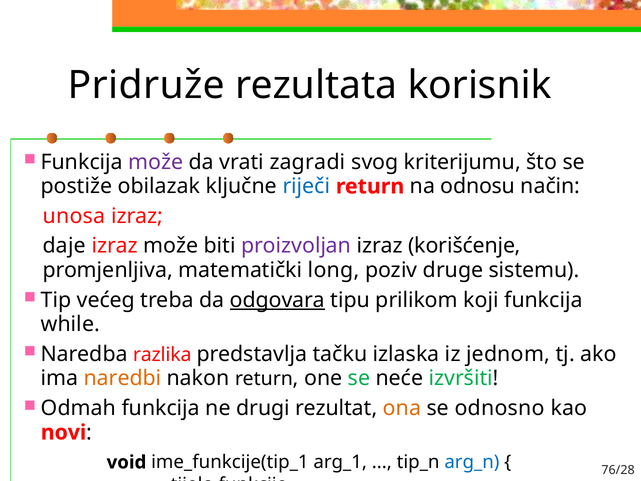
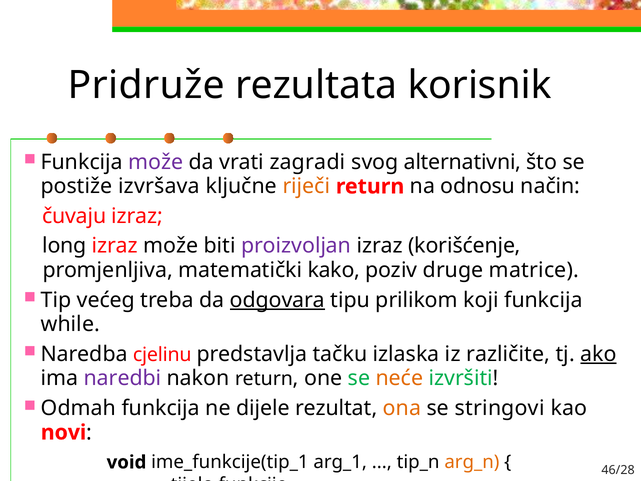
kriterijumu: kriterijumu -> alternativni
obilazak: obilazak -> izvršava
riječi colour: blue -> orange
unosa: unosa -> čuvaju
daje: daje -> long
long: long -> kako
sistemu: sistemu -> matrice
razlika: razlika -> cjelinu
jednom: jednom -> različite
ako underline: none -> present
naredbi colour: orange -> purple
neće colour: black -> orange
drugi: drugi -> dijele
odnosno: odnosno -> stringovi
arg_n colour: blue -> orange
76/28: 76/28 -> 46/28
